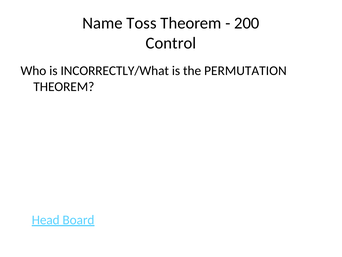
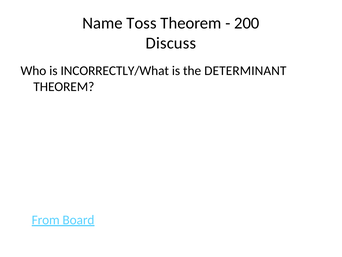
Control: Control -> Discuss
PERMUTATION: PERMUTATION -> DETERMINANT
Head: Head -> From
